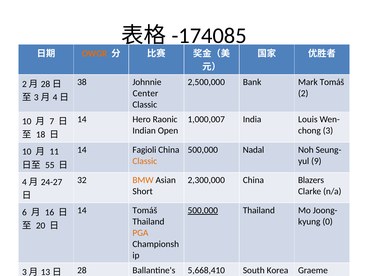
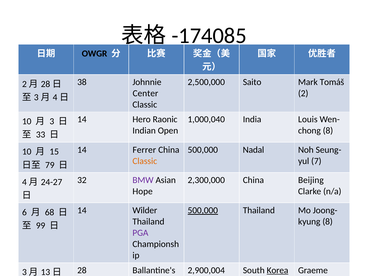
OWGR colour: orange -> black
2,500,000 Bank: Bank -> Saito
1,000,007: 1,000,007 -> 1,000,040
7 at (52, 121): 7 -> 3
3 at (328, 131): 3 -> 8
18 at (41, 135): 18 -> 33
Fagioli: Fagioli -> Ferrer
11 at (54, 152): 11 -> 15
9 at (316, 161): 9 -> 7
55: 55 -> 79
BMW colour: orange -> purple
China Blazers: Blazers -> Beijing
Short: Short -> Hope
14 Tomáš: Tomáš -> Wilder
16 at (50, 212): 16 -> 68
0 at (328, 222): 0 -> 8
20 at (41, 226): 20 -> 99
PGA colour: orange -> purple
5,668,410: 5,668,410 -> 2,900,004
Korea at (278, 270) underline: none -> present
